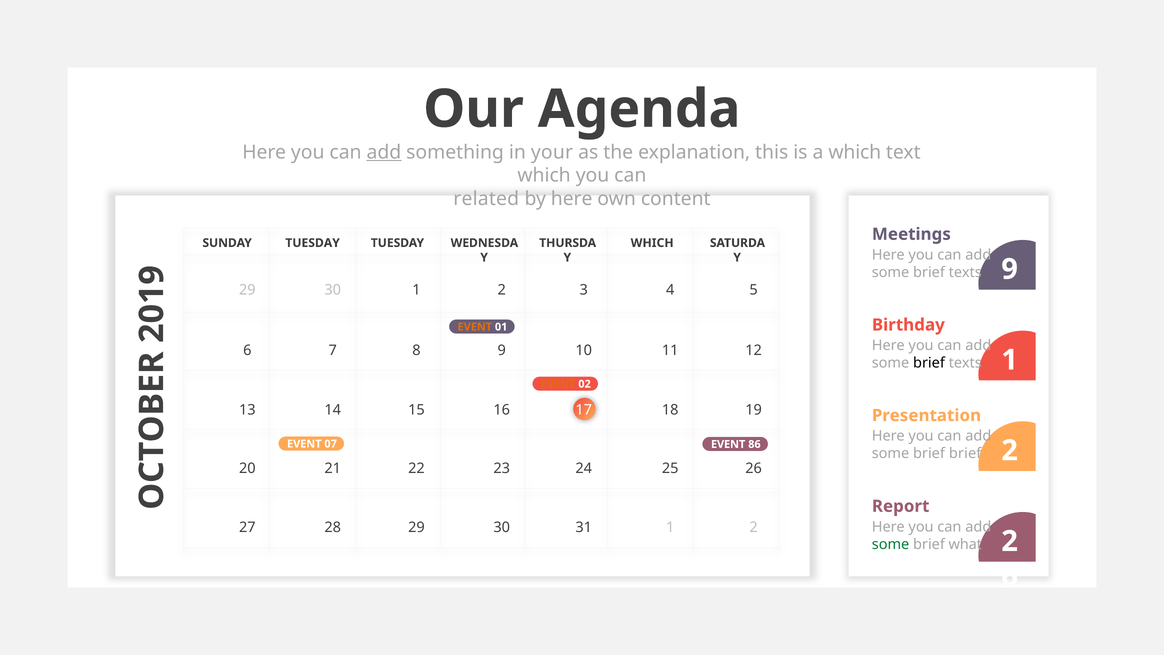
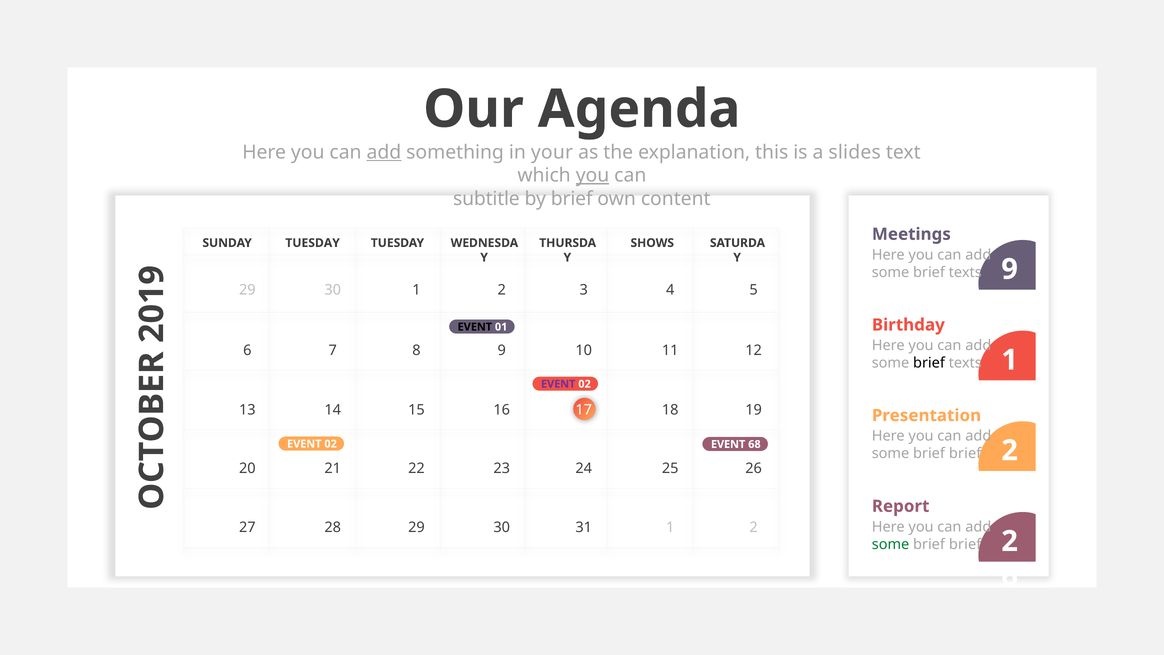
a which: which -> slides
you at (593, 175) underline: none -> present
related: related -> subtitle
by here: here -> brief
WHICH at (652, 243): WHICH -> SHOWS
EVENT at (475, 327) colour: orange -> black
EVENT at (558, 384) colour: orange -> purple
07 at (331, 444): 07 -> 02
86: 86 -> 68
what at (965, 544): what -> brief
